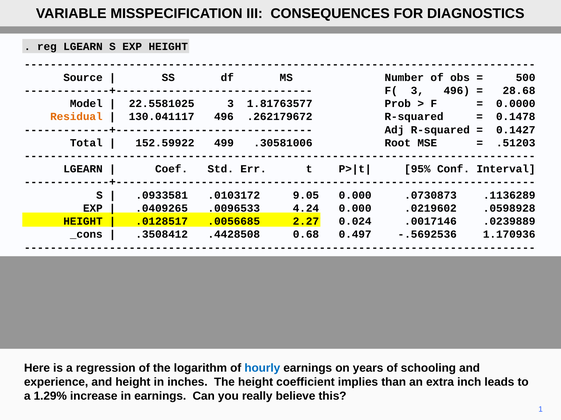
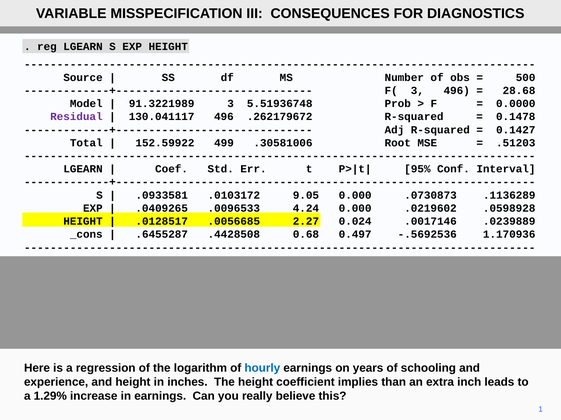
22.5581025: 22.5581025 -> 91.3221989
1.81763577: 1.81763577 -> 5.51936748
Residual colour: orange -> purple
.3508412: .3508412 -> .6455287
